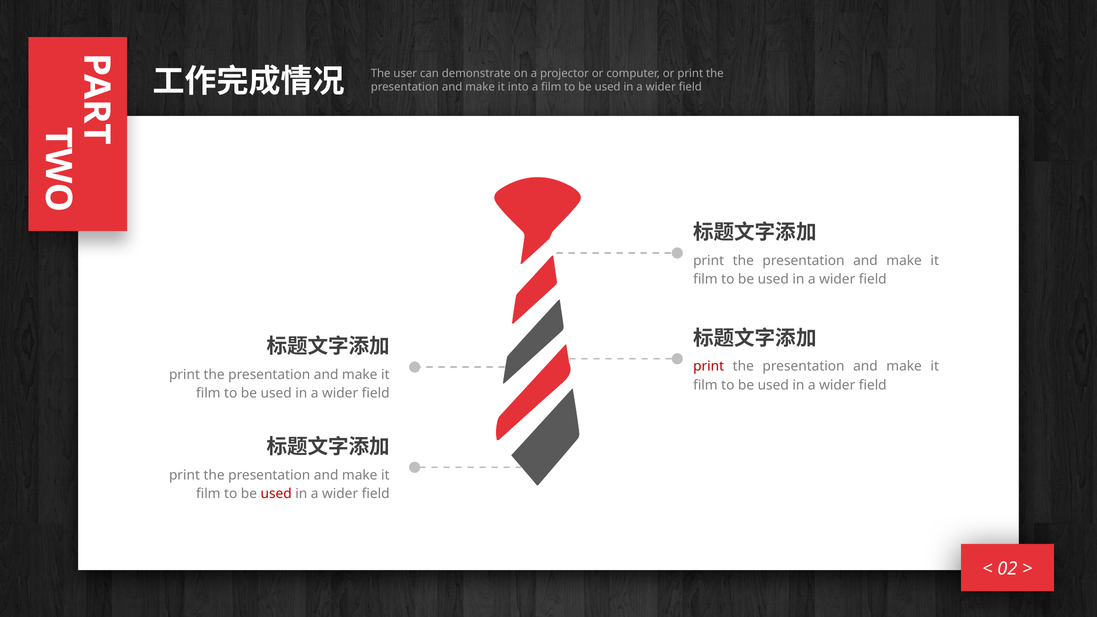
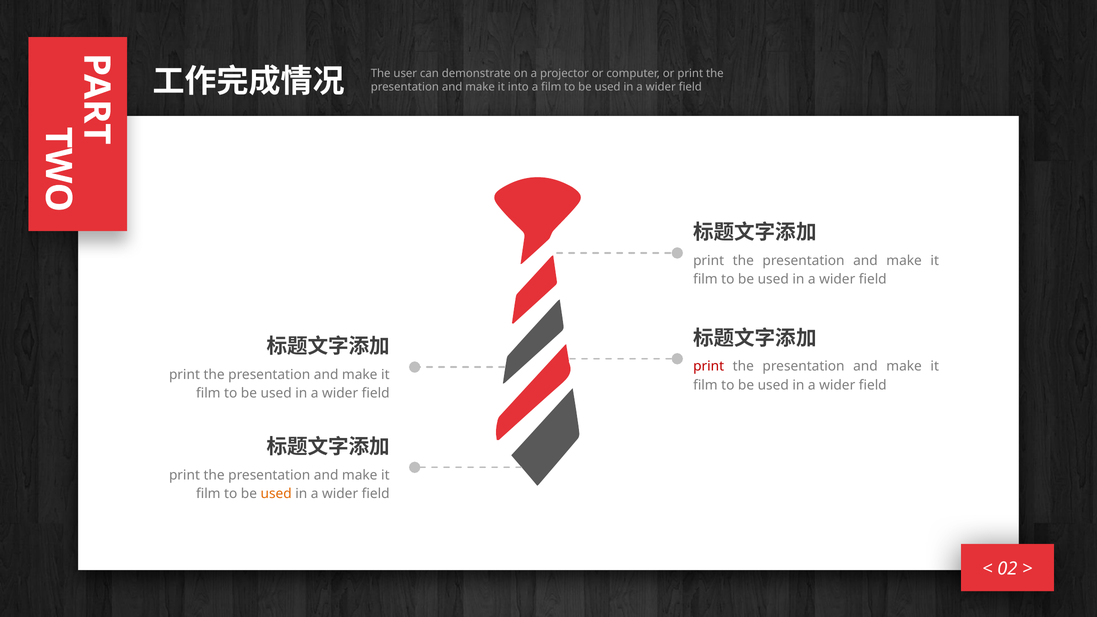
used at (276, 494) colour: red -> orange
